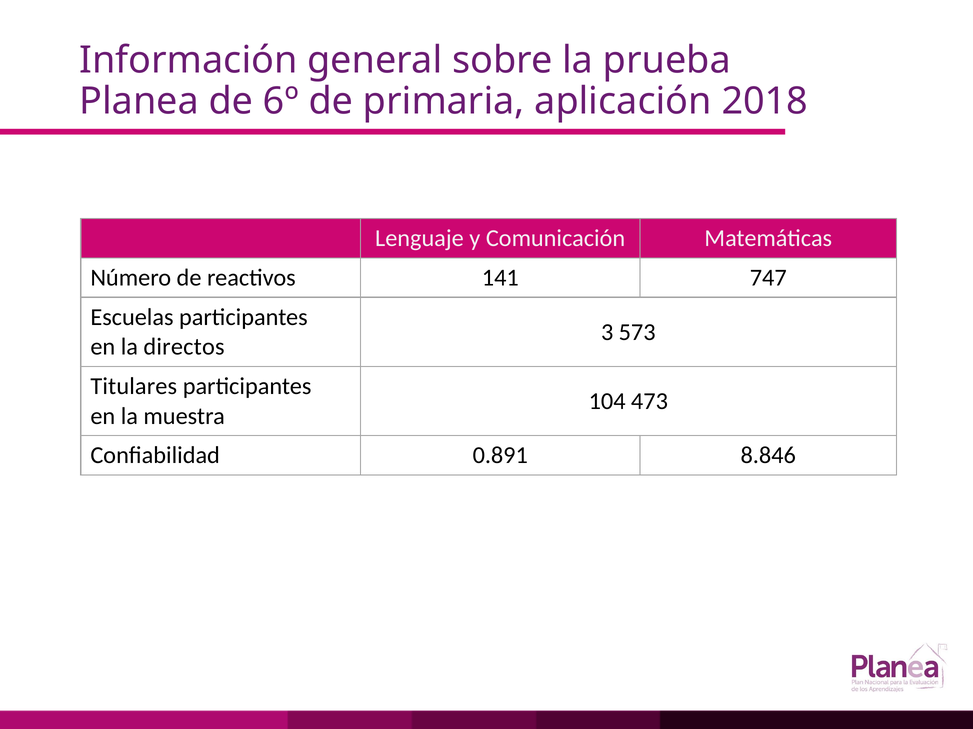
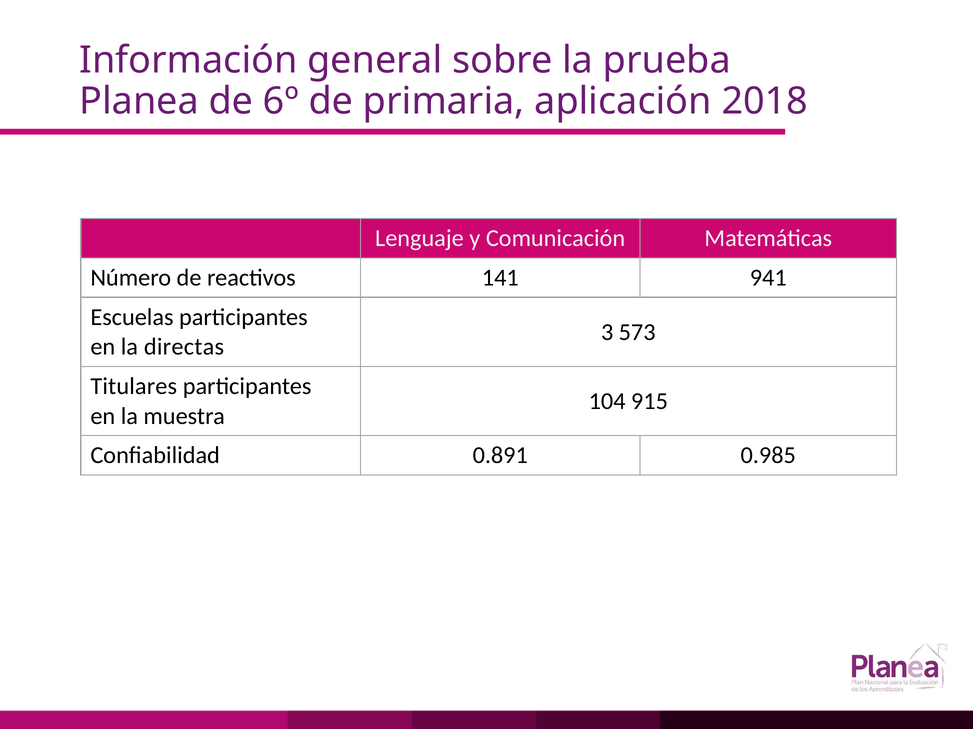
747: 747 -> 941
directos: directos -> directas
473: 473 -> 915
8.846: 8.846 -> 0.985
